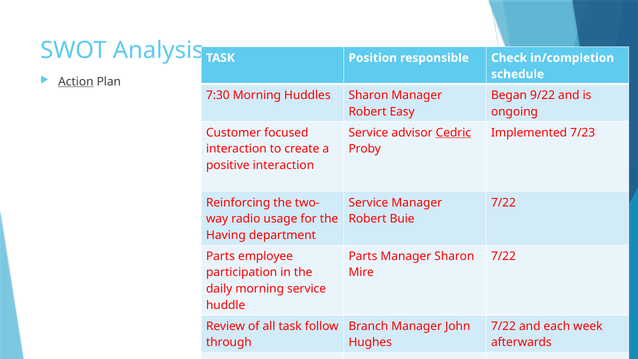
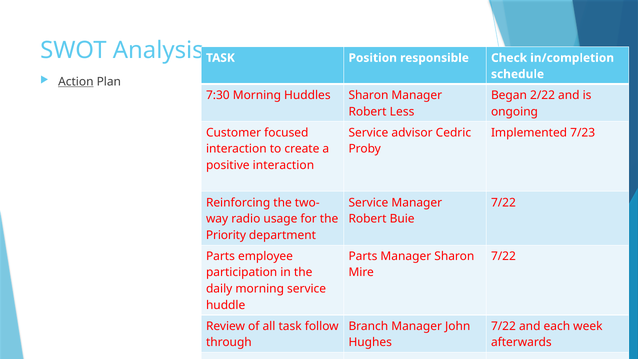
9/22: 9/22 -> 2/22
Easy: Easy -> Less
Cedric underline: present -> none
Having: Having -> Priority
